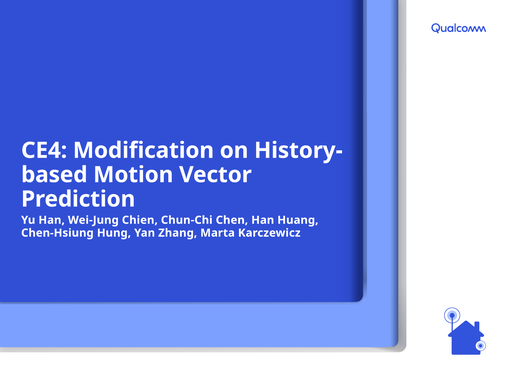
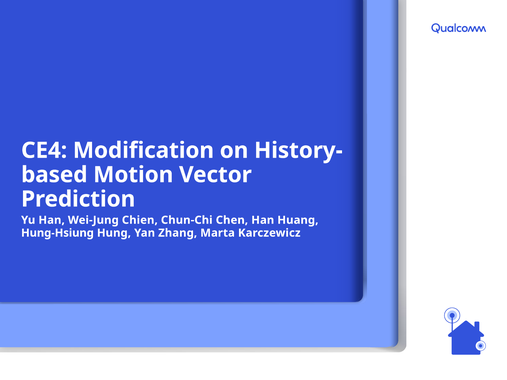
Chen-Hsiung: Chen-Hsiung -> Hung-Hsiung
